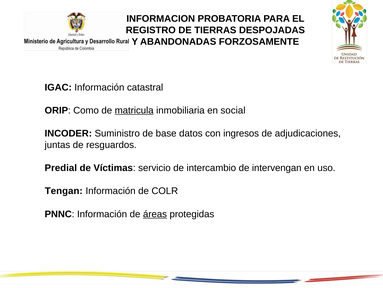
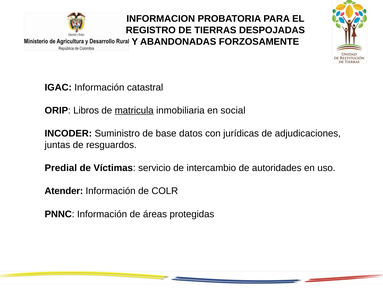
Como: Como -> Libros
ingresos: ingresos -> jurídicas
intervengan: intervengan -> autoridades
Tengan: Tengan -> Atender
áreas underline: present -> none
